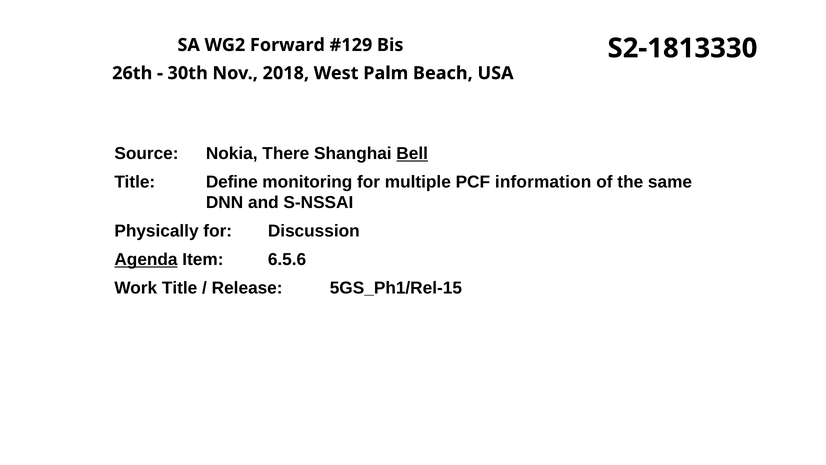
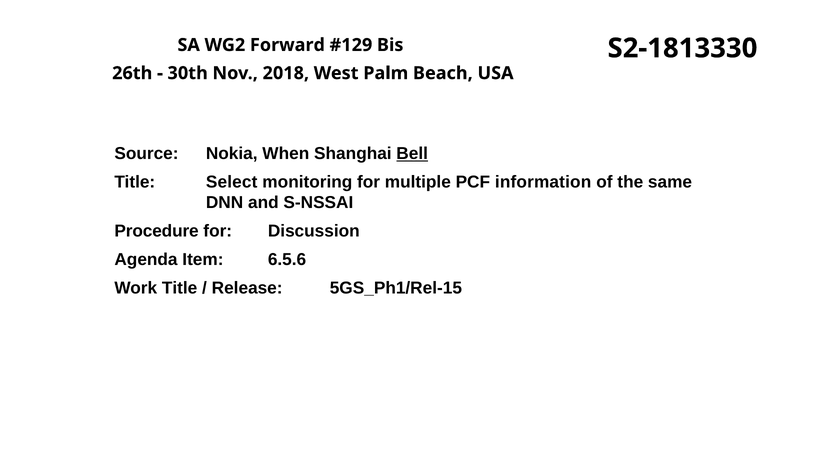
There: There -> When
Define: Define -> Select
Physically: Physically -> Procedure
Agenda underline: present -> none
